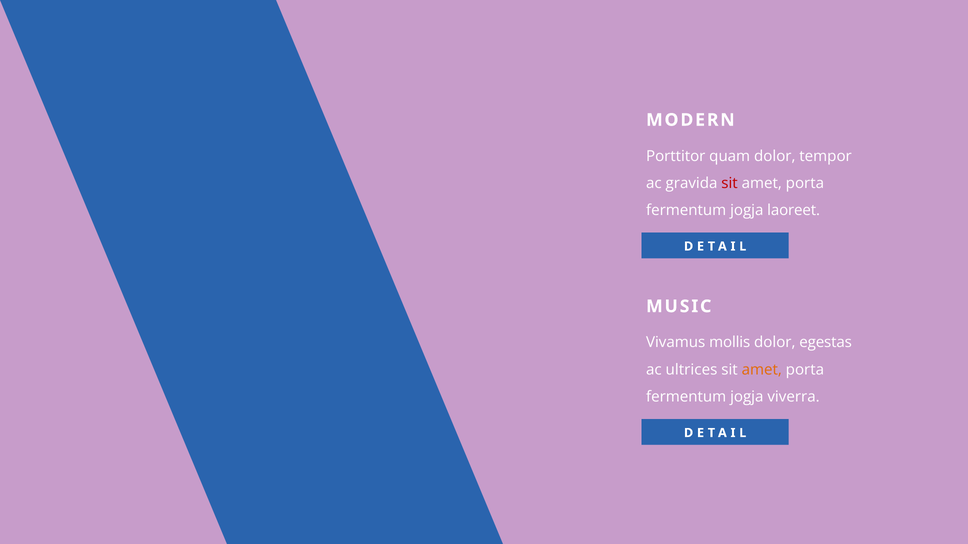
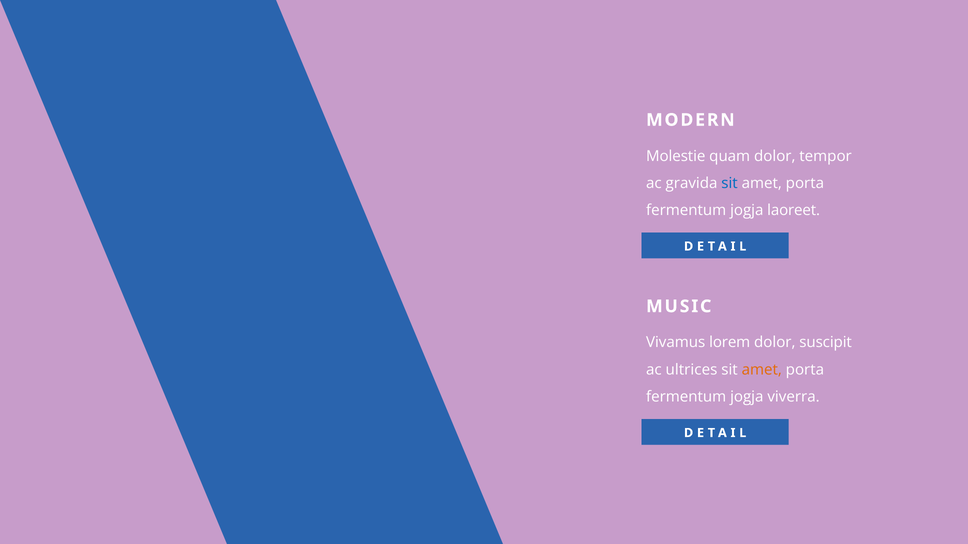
Porttitor: Porttitor -> Molestie
sit at (730, 183) colour: red -> blue
mollis: mollis -> lorem
egestas: egestas -> suscipit
